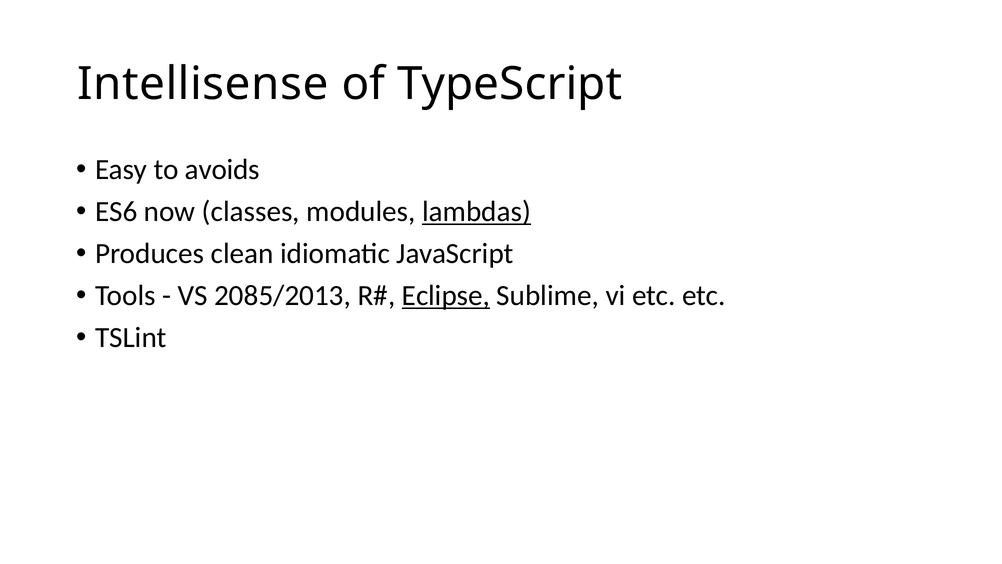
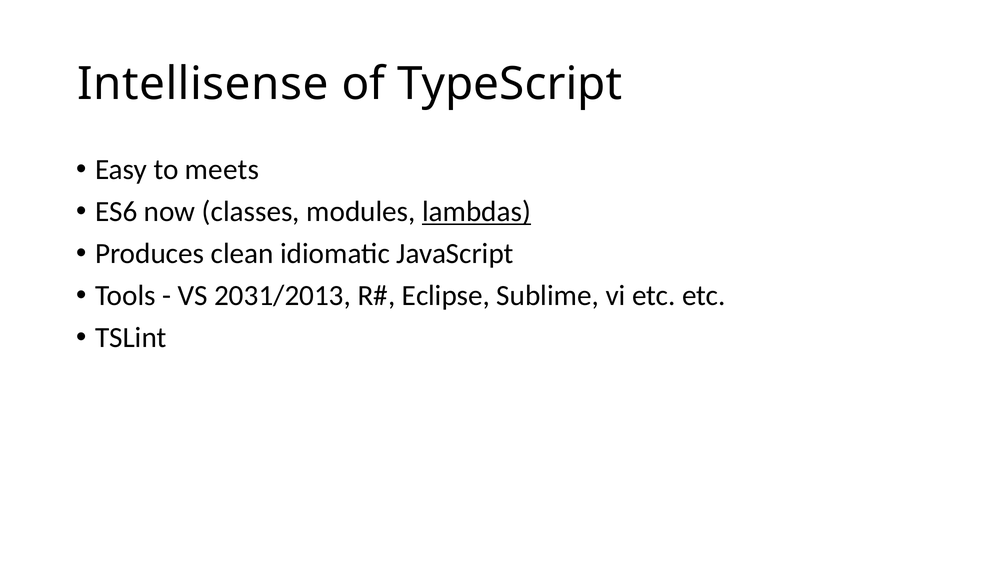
avoids: avoids -> meets
2085/2013: 2085/2013 -> 2031/2013
Eclipse underline: present -> none
